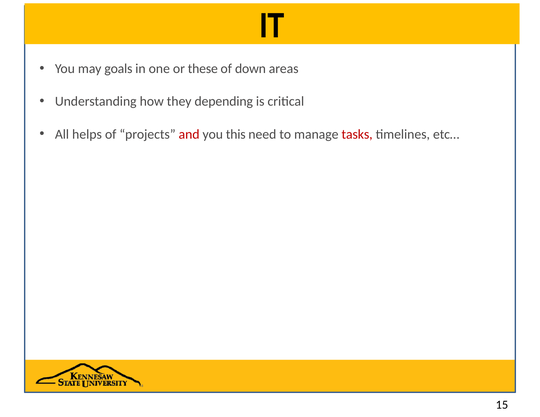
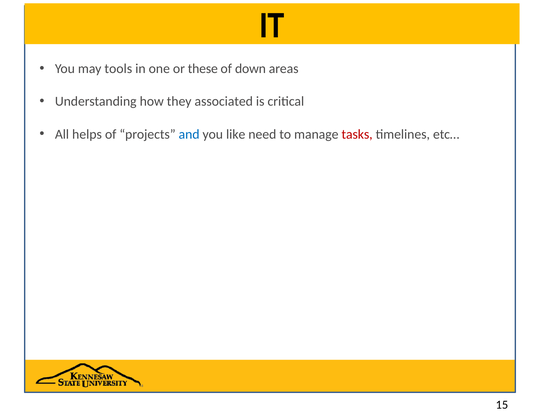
goals: goals -> tools
depending: depending -> associated
and colour: red -> blue
this: this -> like
